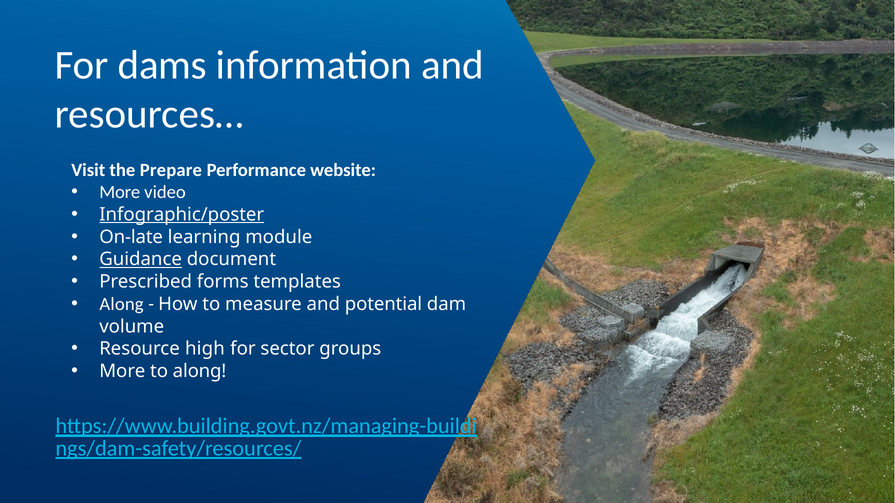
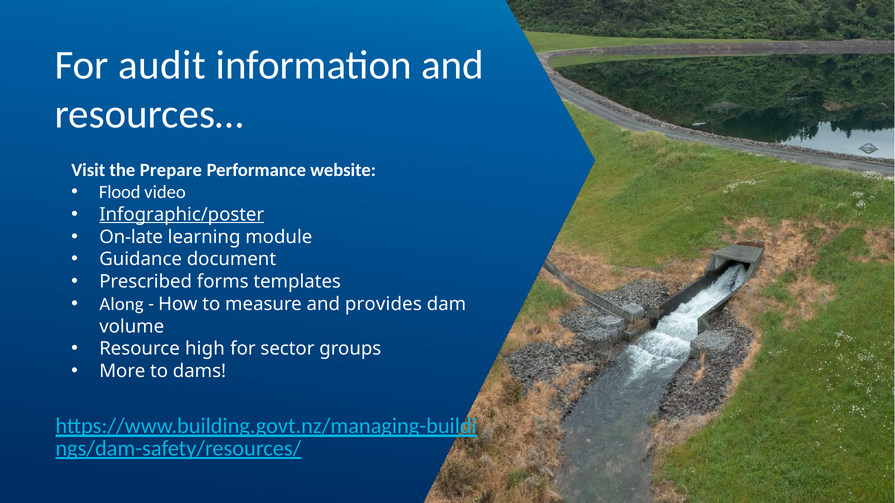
dams: dams -> audit
More at (120, 192): More -> Flood
Guidance underline: present -> none
potential: potential -> provides
to along: along -> dams
